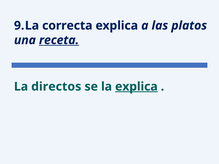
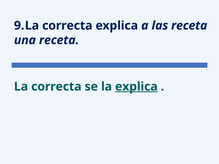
las platos: platos -> receta
receta at (59, 40) underline: present -> none
La directos: directos -> correcta
